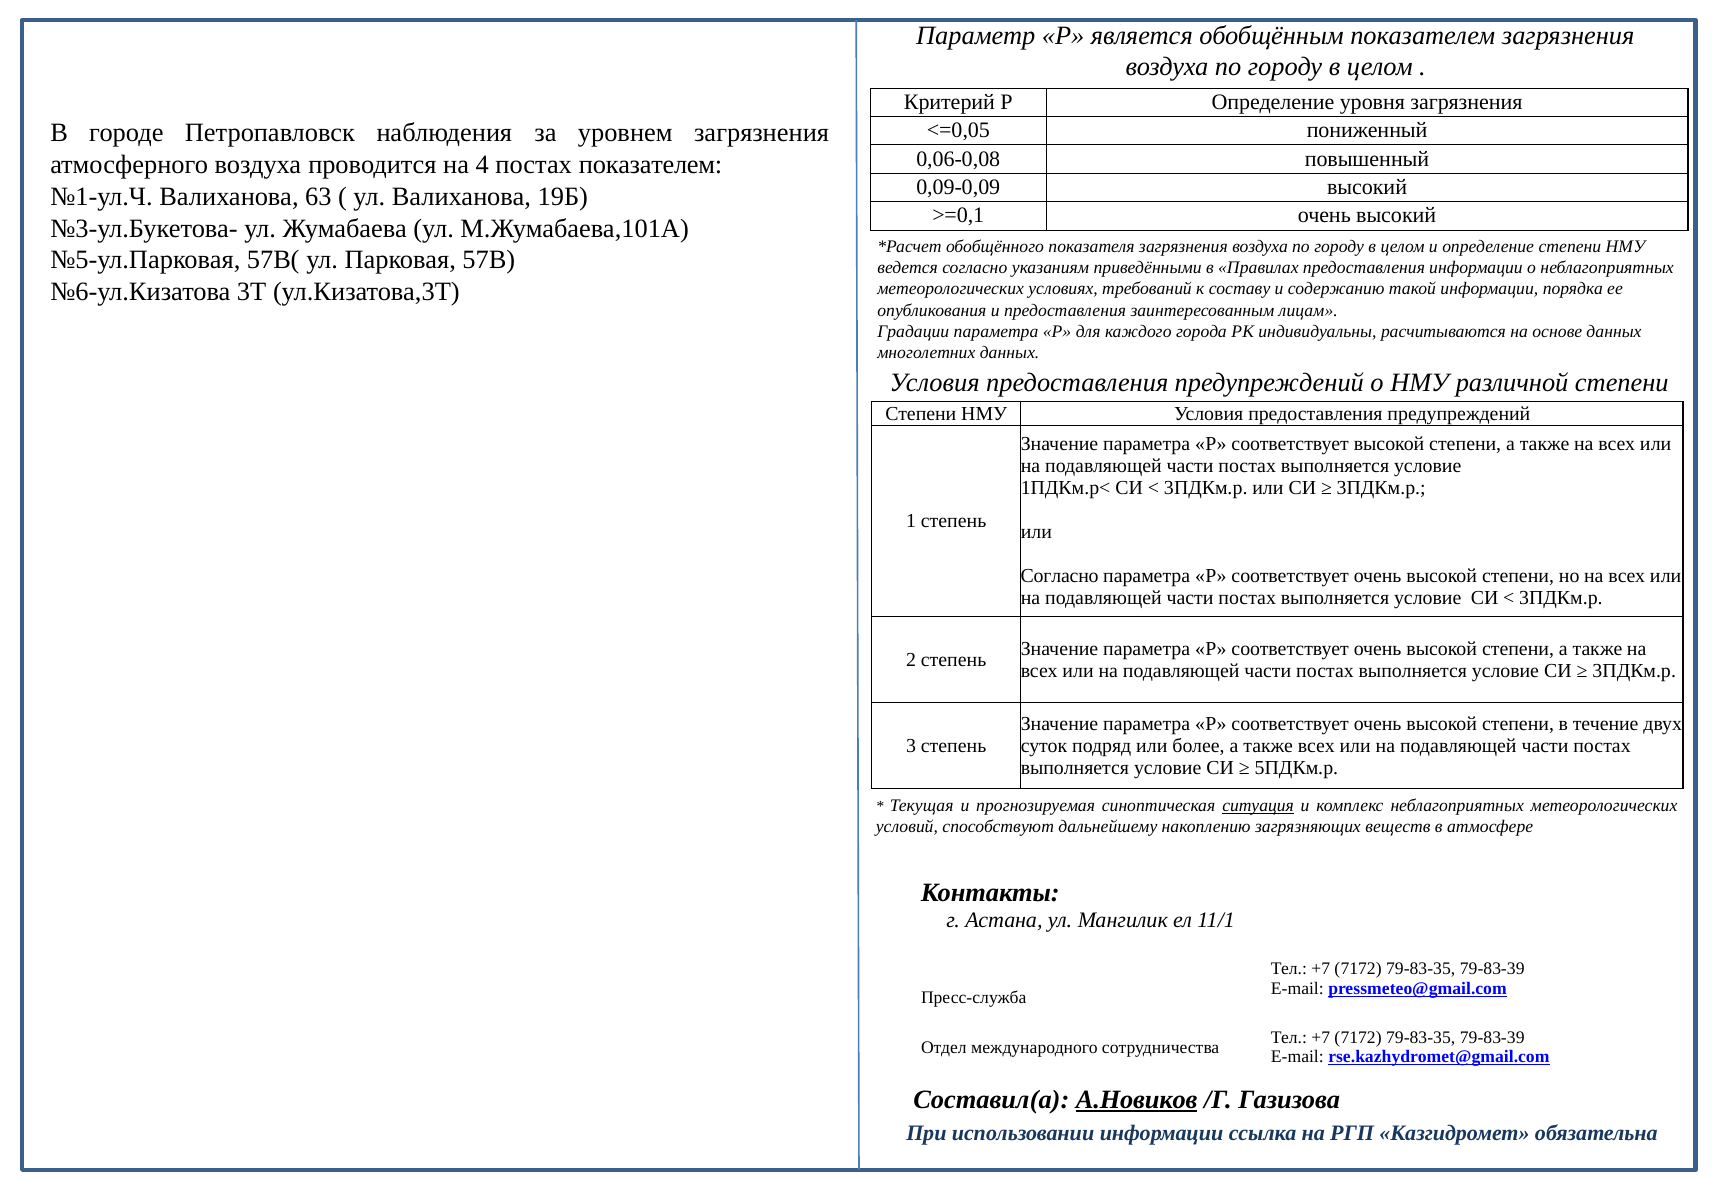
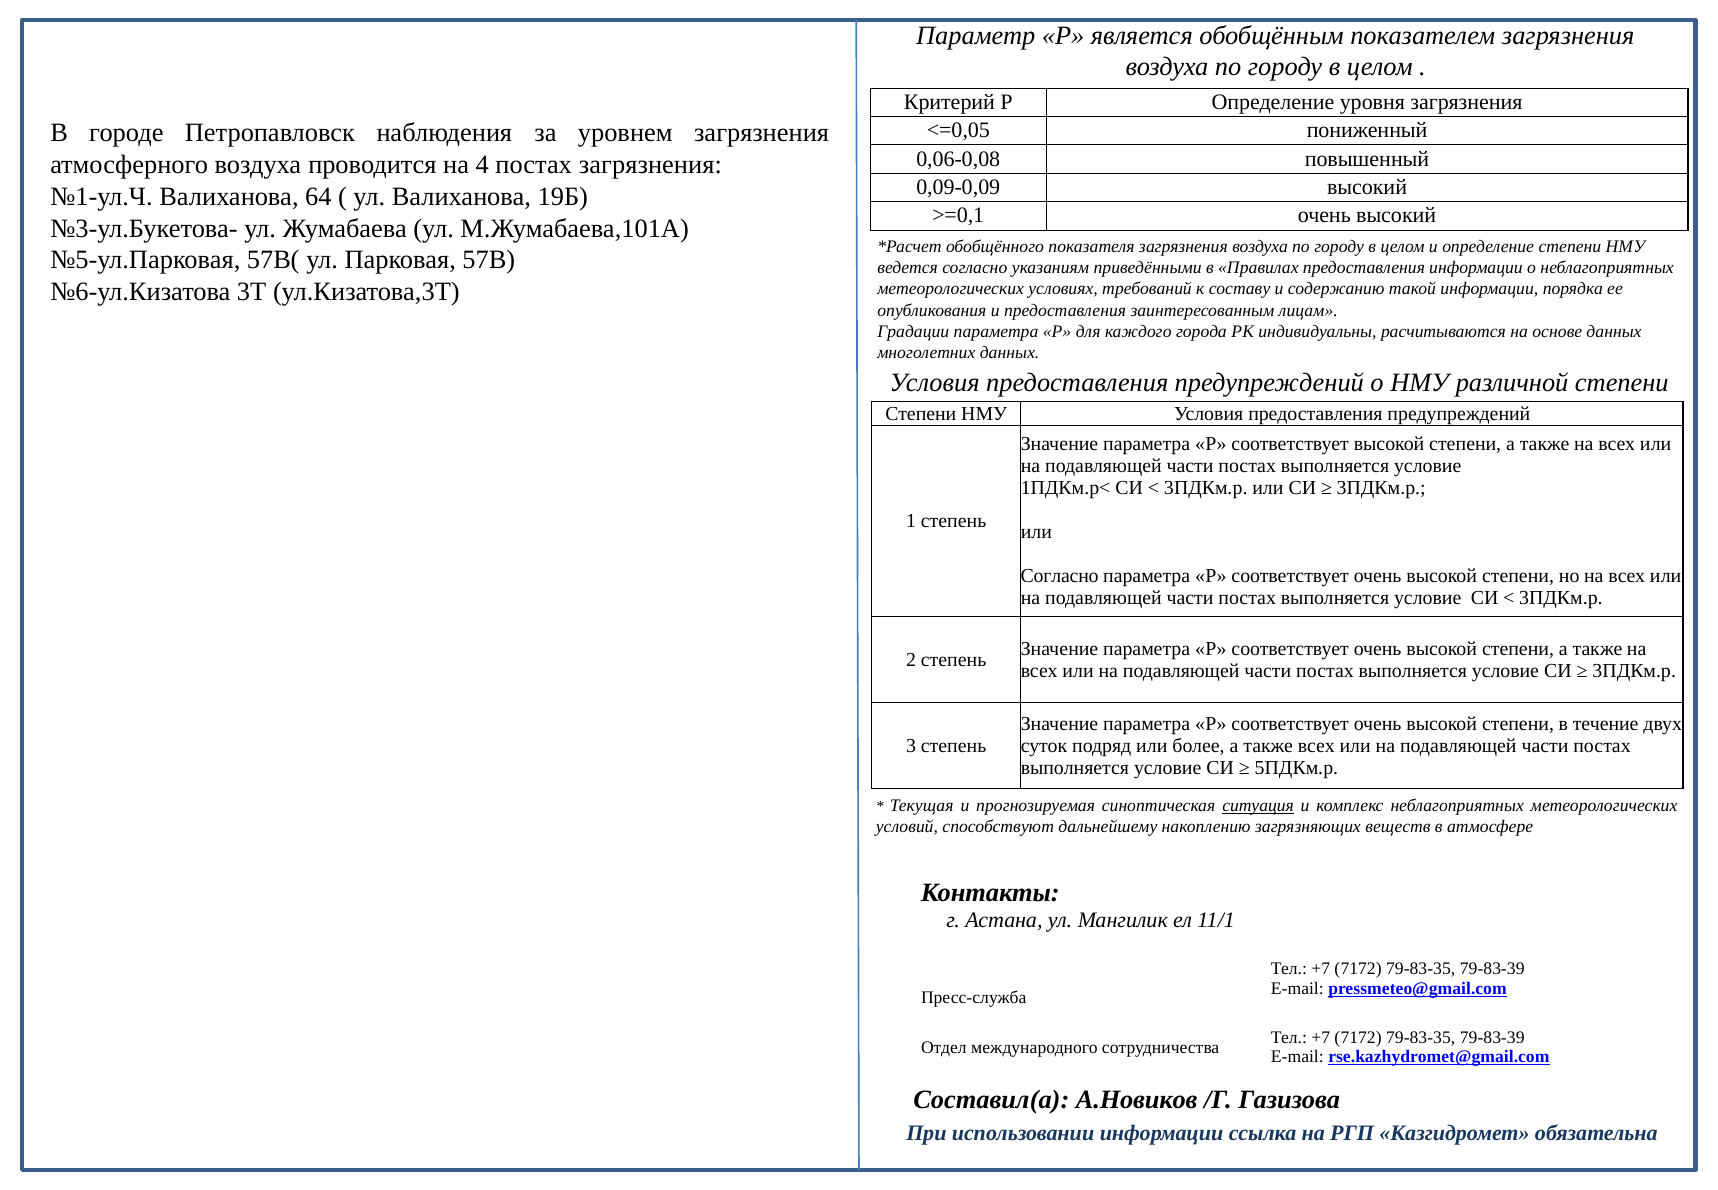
постах показателем: показателем -> загрязнения
63: 63 -> 64
А.Новиков underline: present -> none
